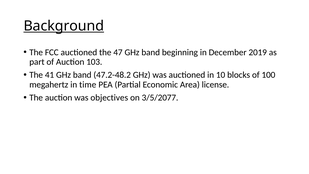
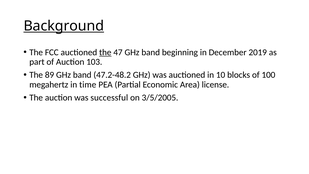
the at (105, 52) underline: none -> present
41: 41 -> 89
objectives: objectives -> successful
3/5/2077: 3/5/2077 -> 3/5/2005
